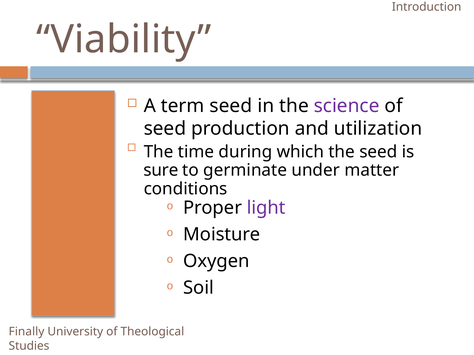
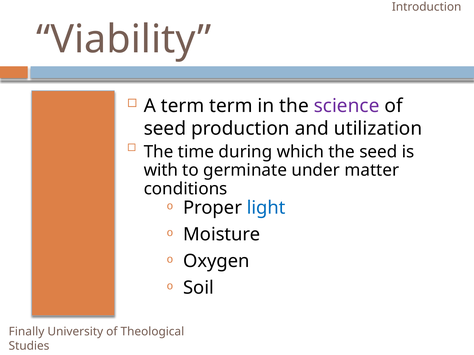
term seed: seed -> term
sure: sure -> with
light colour: purple -> blue
